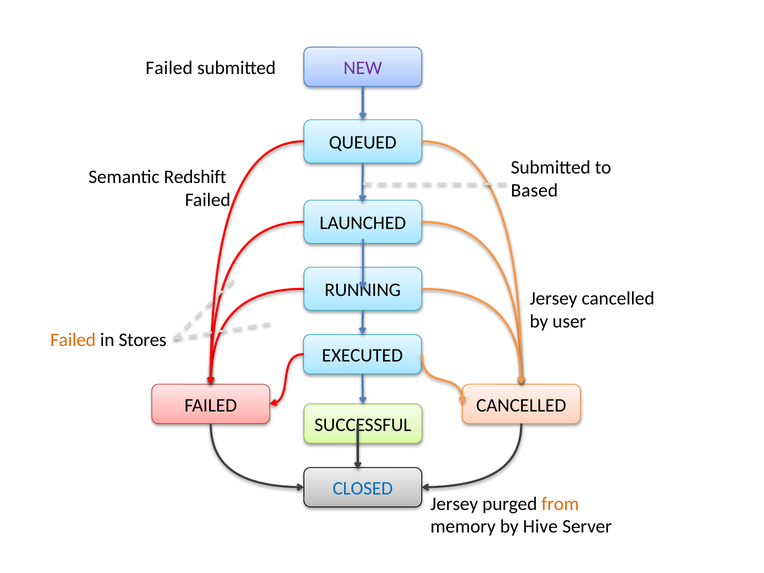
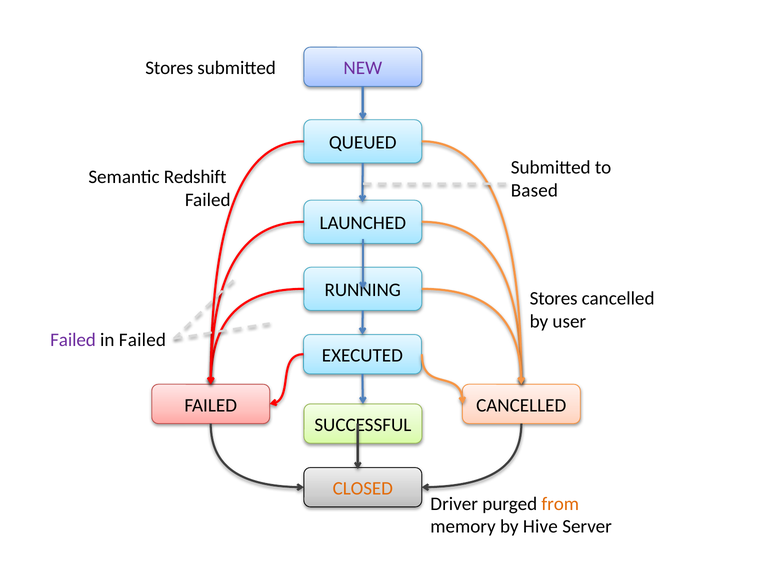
Failed at (169, 68): Failed -> Stores
Jersey at (554, 299): Jersey -> Stores
Failed at (73, 340) colour: orange -> purple
in Stores: Stores -> Failed
CLOSED colour: blue -> orange
Jersey at (454, 504): Jersey -> Driver
